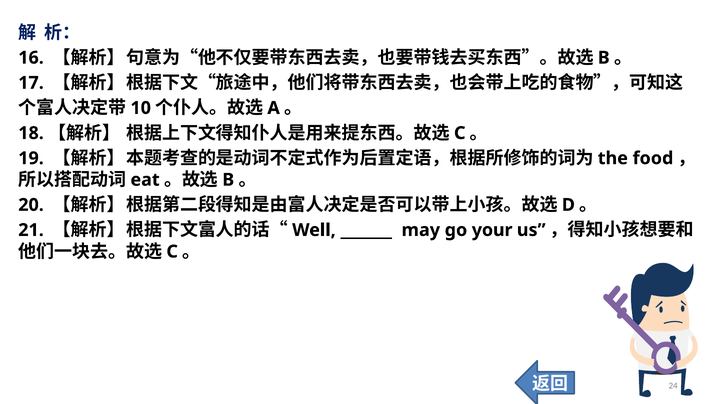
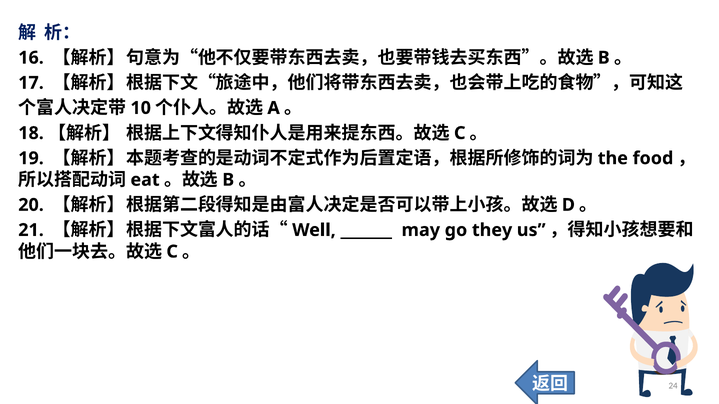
your: your -> they
